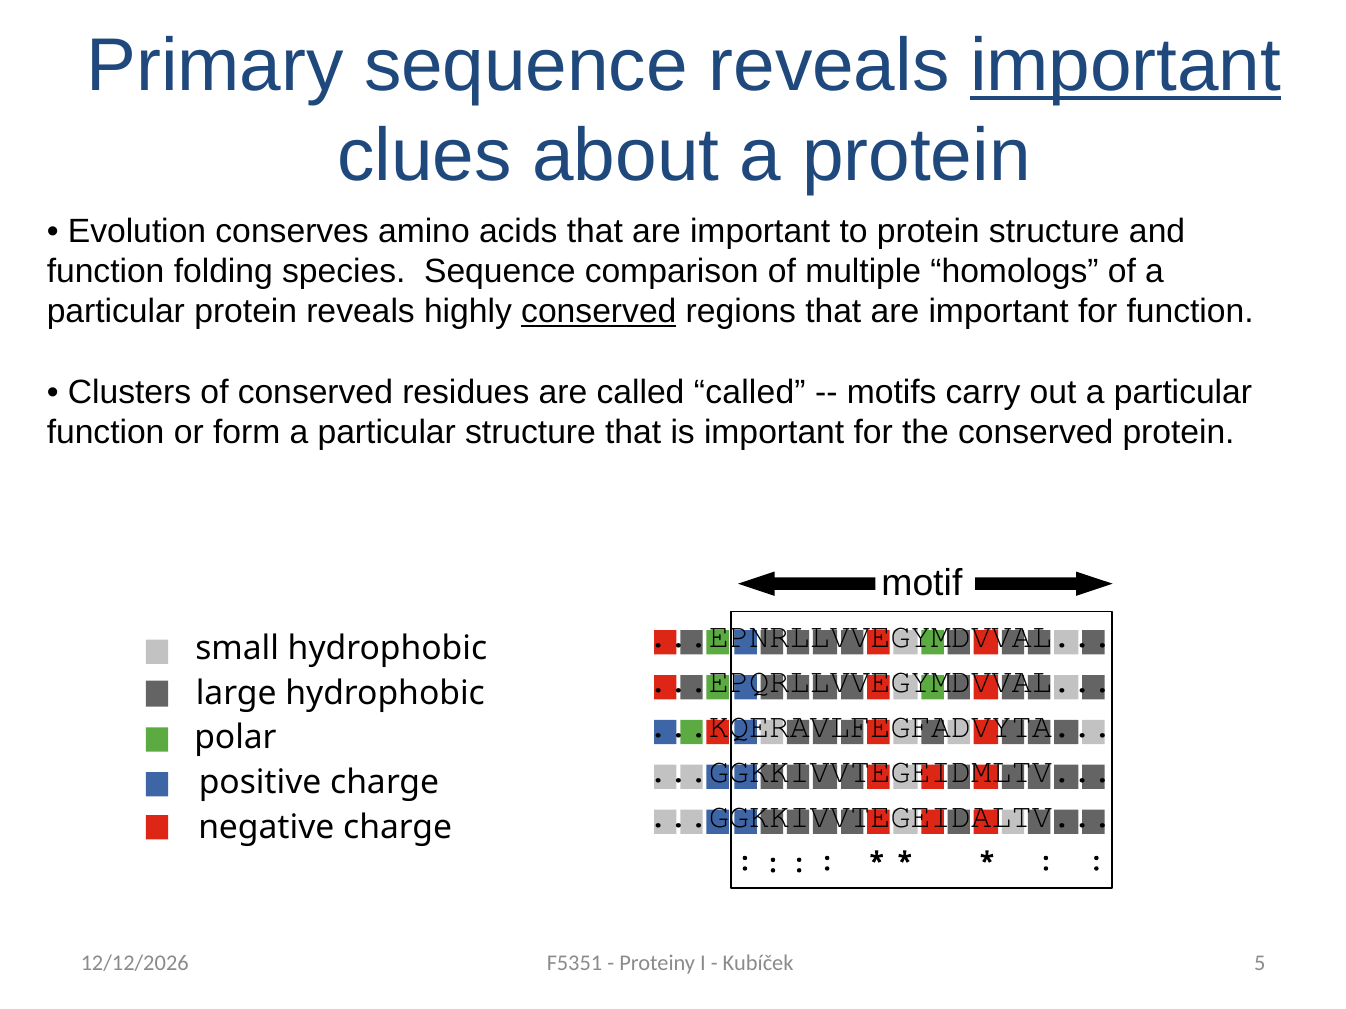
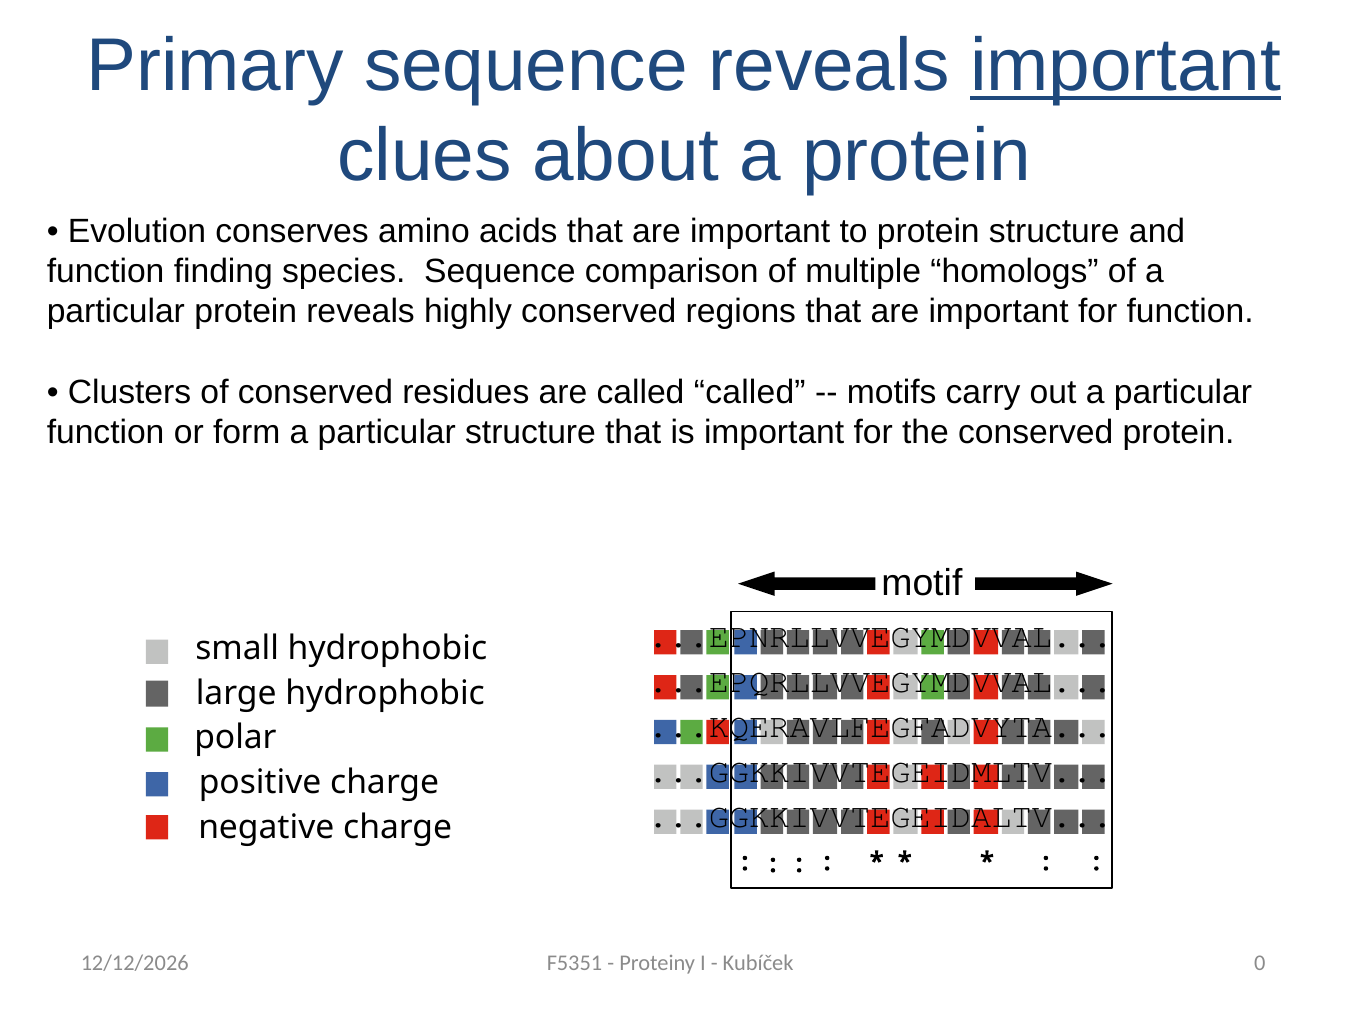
folding: folding -> finding
conserved at (599, 312) underline: present -> none
5: 5 -> 0
